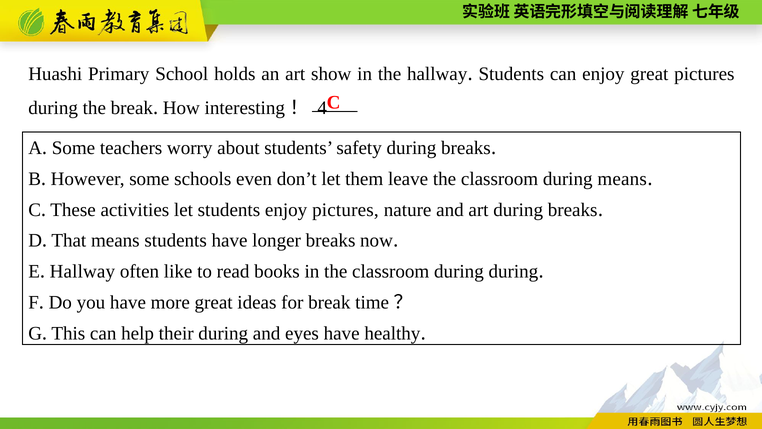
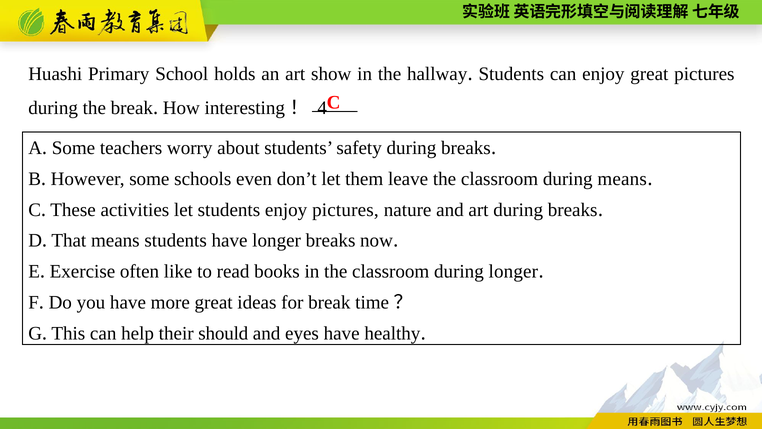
Hallway at (82, 271): Hallway -> Exercise
during during: during -> longer
their during: during -> should
